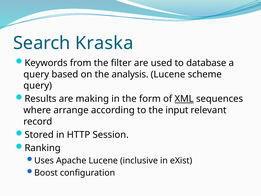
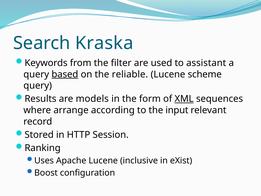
database: database -> assistant
based underline: none -> present
analysis: analysis -> reliable
making: making -> models
